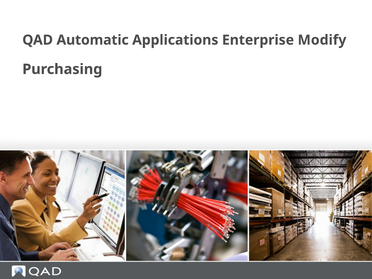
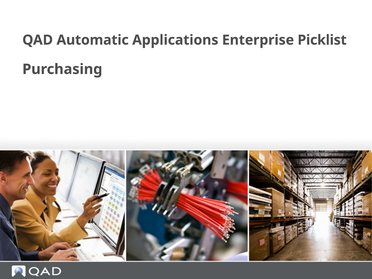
Modify: Modify -> Picklist
